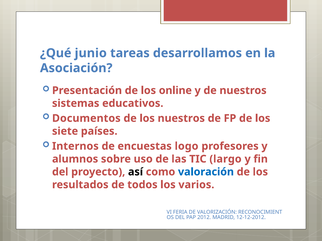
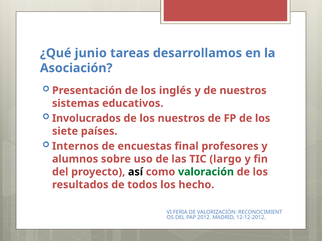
online: online -> inglés
Documentos: Documentos -> Involucrados
logo: logo -> final
valoración colour: blue -> green
varios: varios -> hecho
